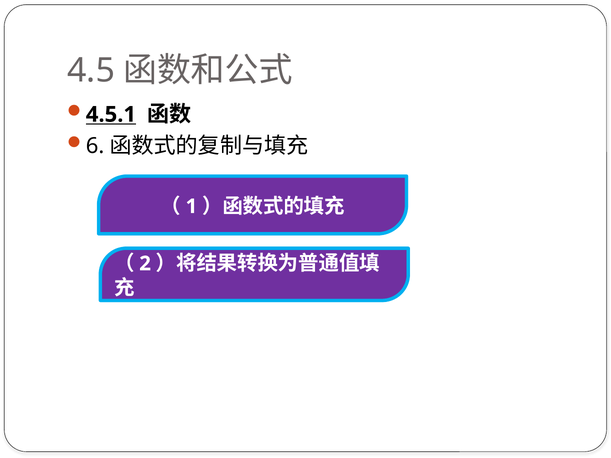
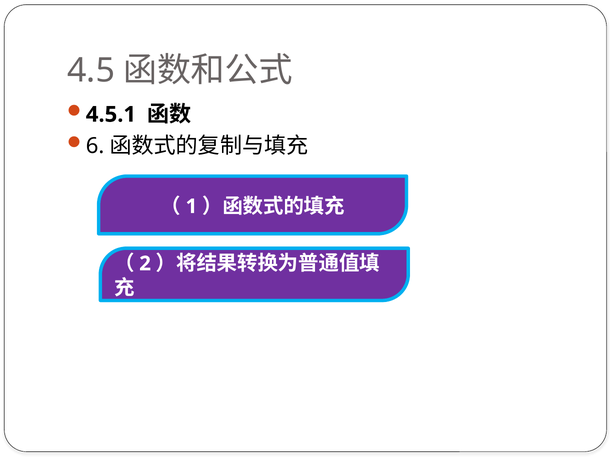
4.5.1 underline: present -> none
